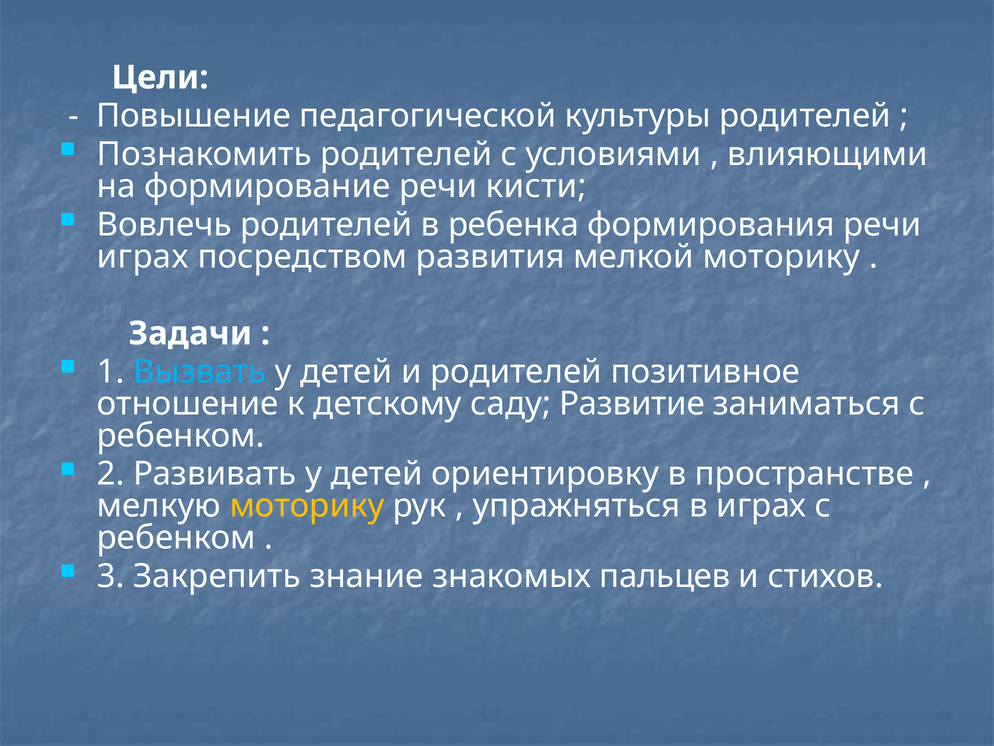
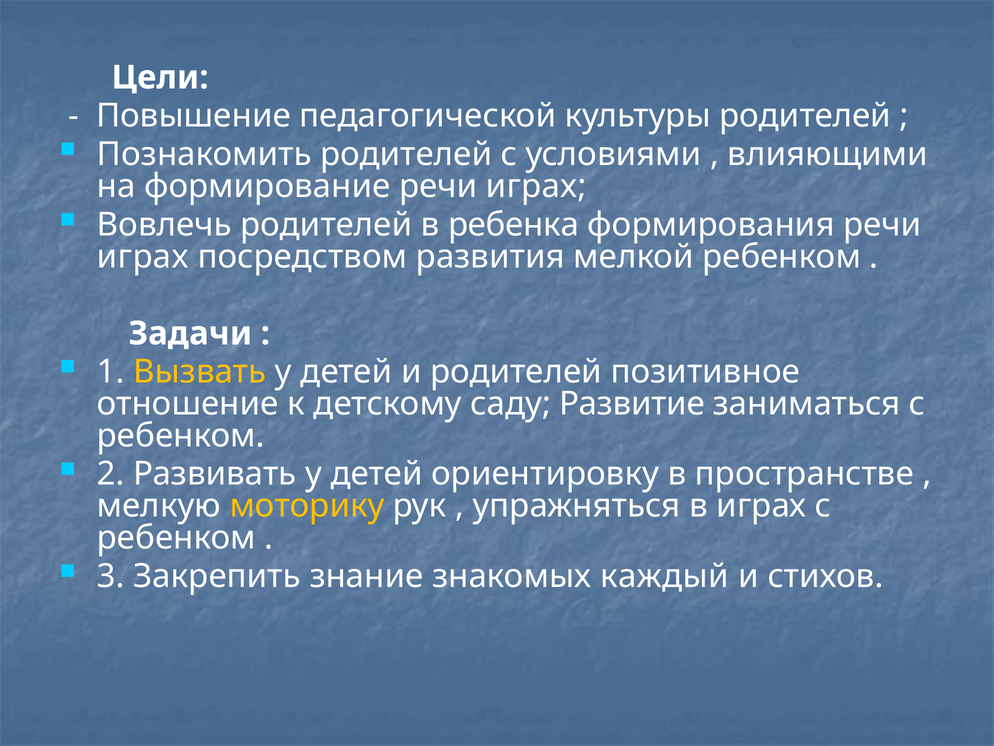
формирование речи кисти: кисти -> играх
мелкой моторику: моторику -> ребенком
Вызвать colour: light blue -> yellow
пальцев: пальцев -> каждый
